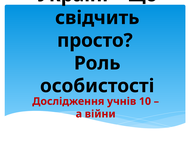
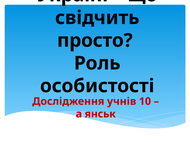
війни: війни -> янськ
